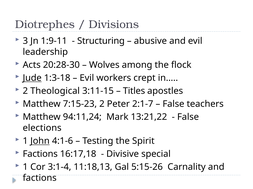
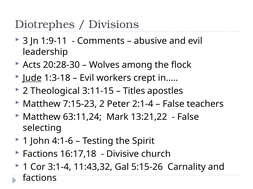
Structuring: Structuring -> Comments
2:1-7: 2:1-7 -> 2:1-4
94:11,24: 94:11,24 -> 63:11,24
elections: elections -> selecting
John underline: present -> none
special: special -> church
11:18,13: 11:18,13 -> 11:43,32
